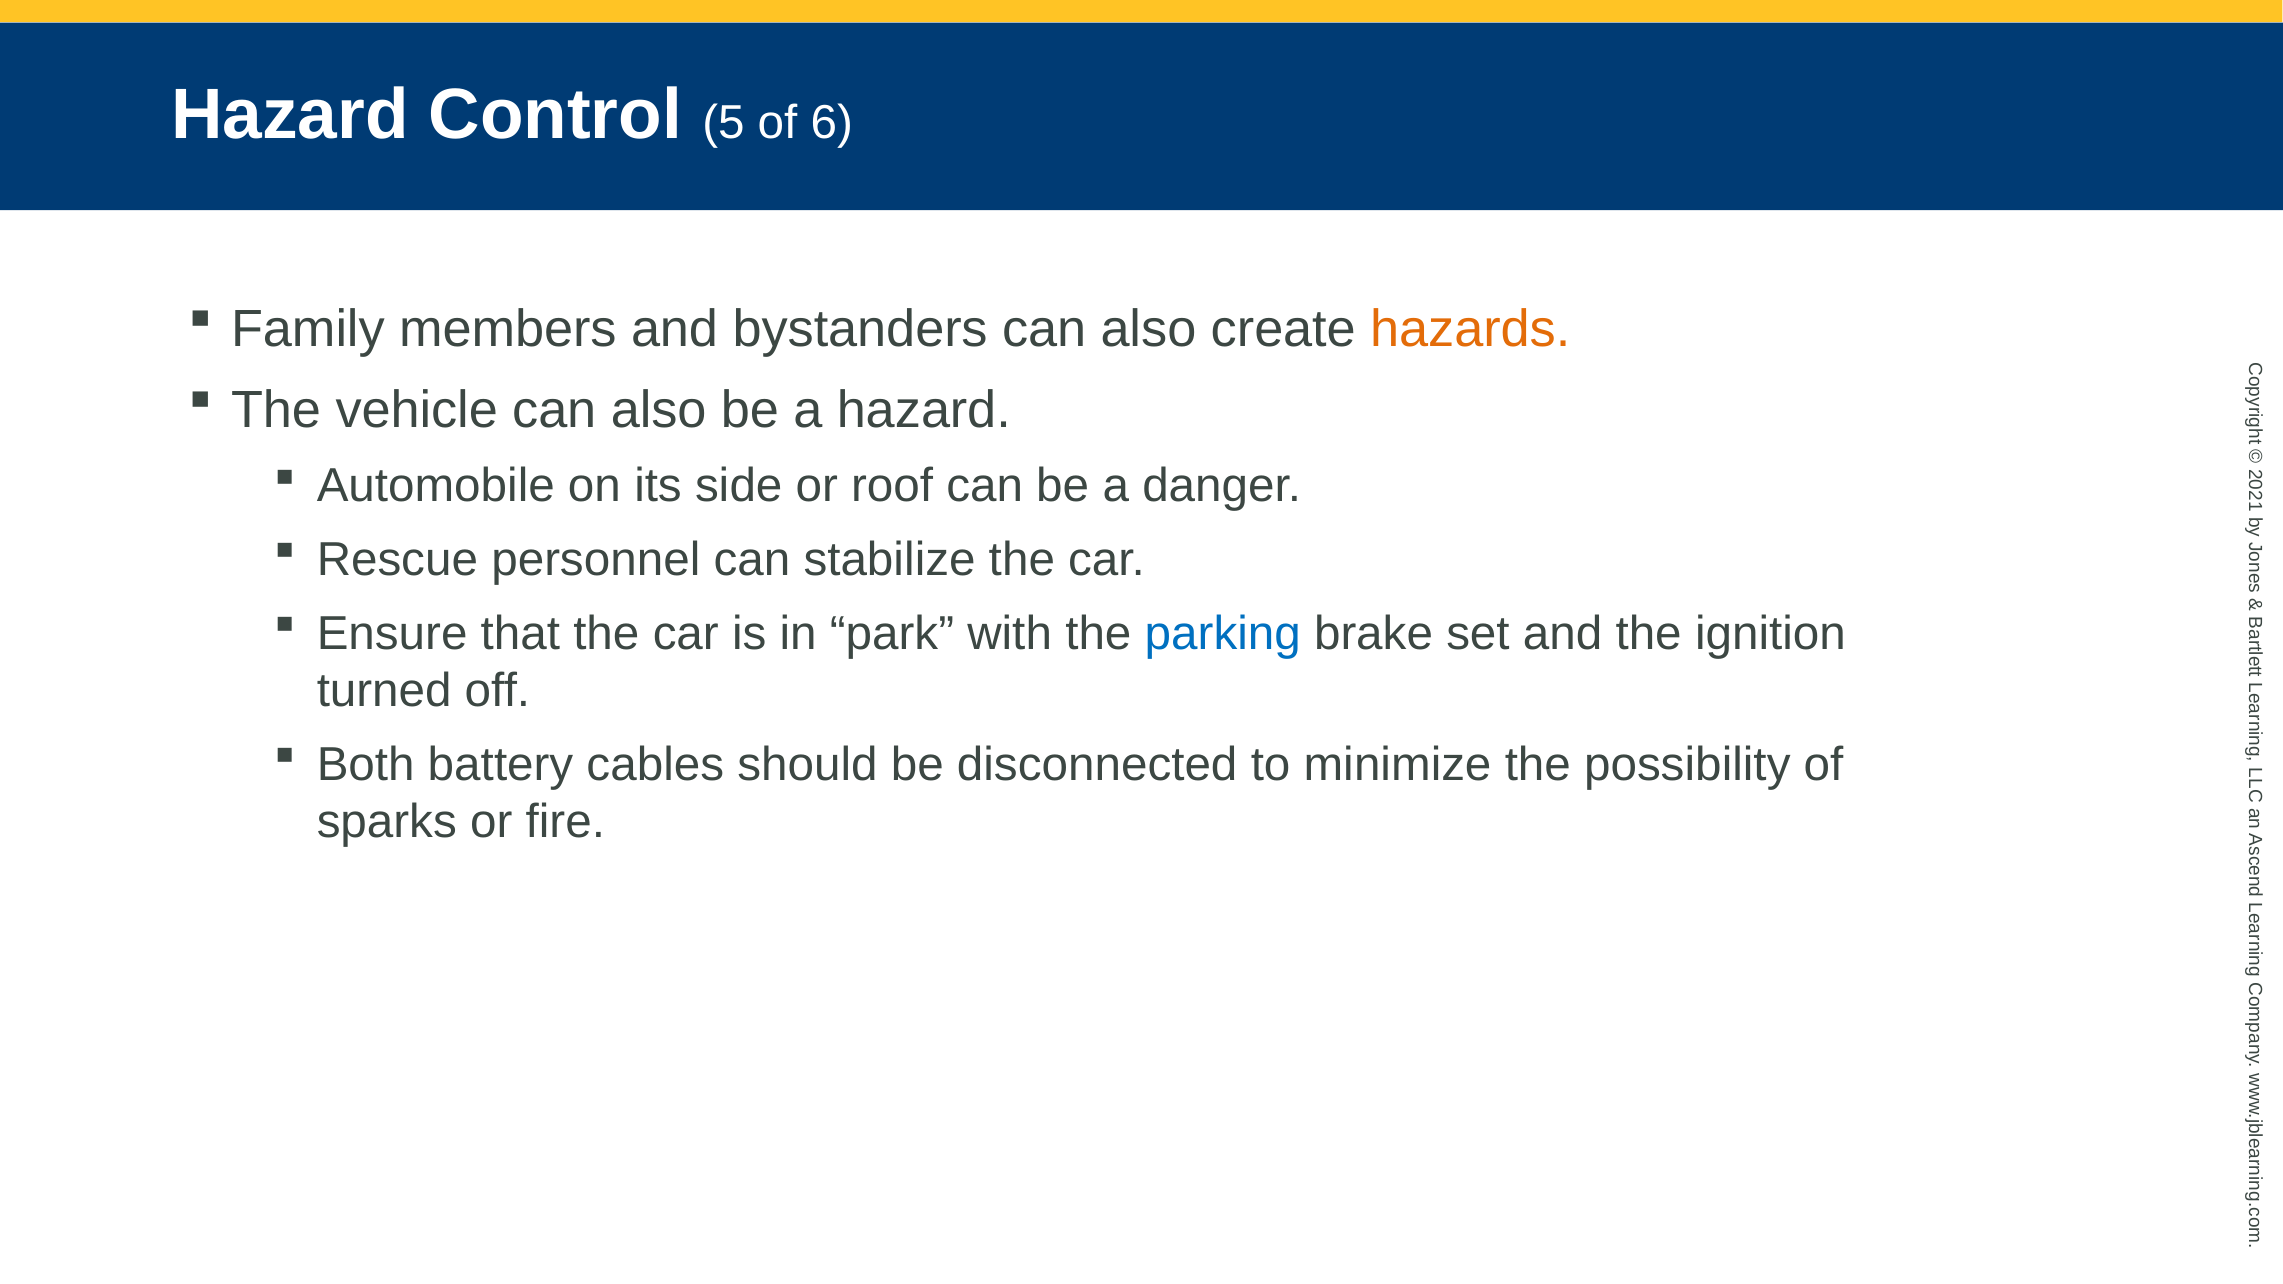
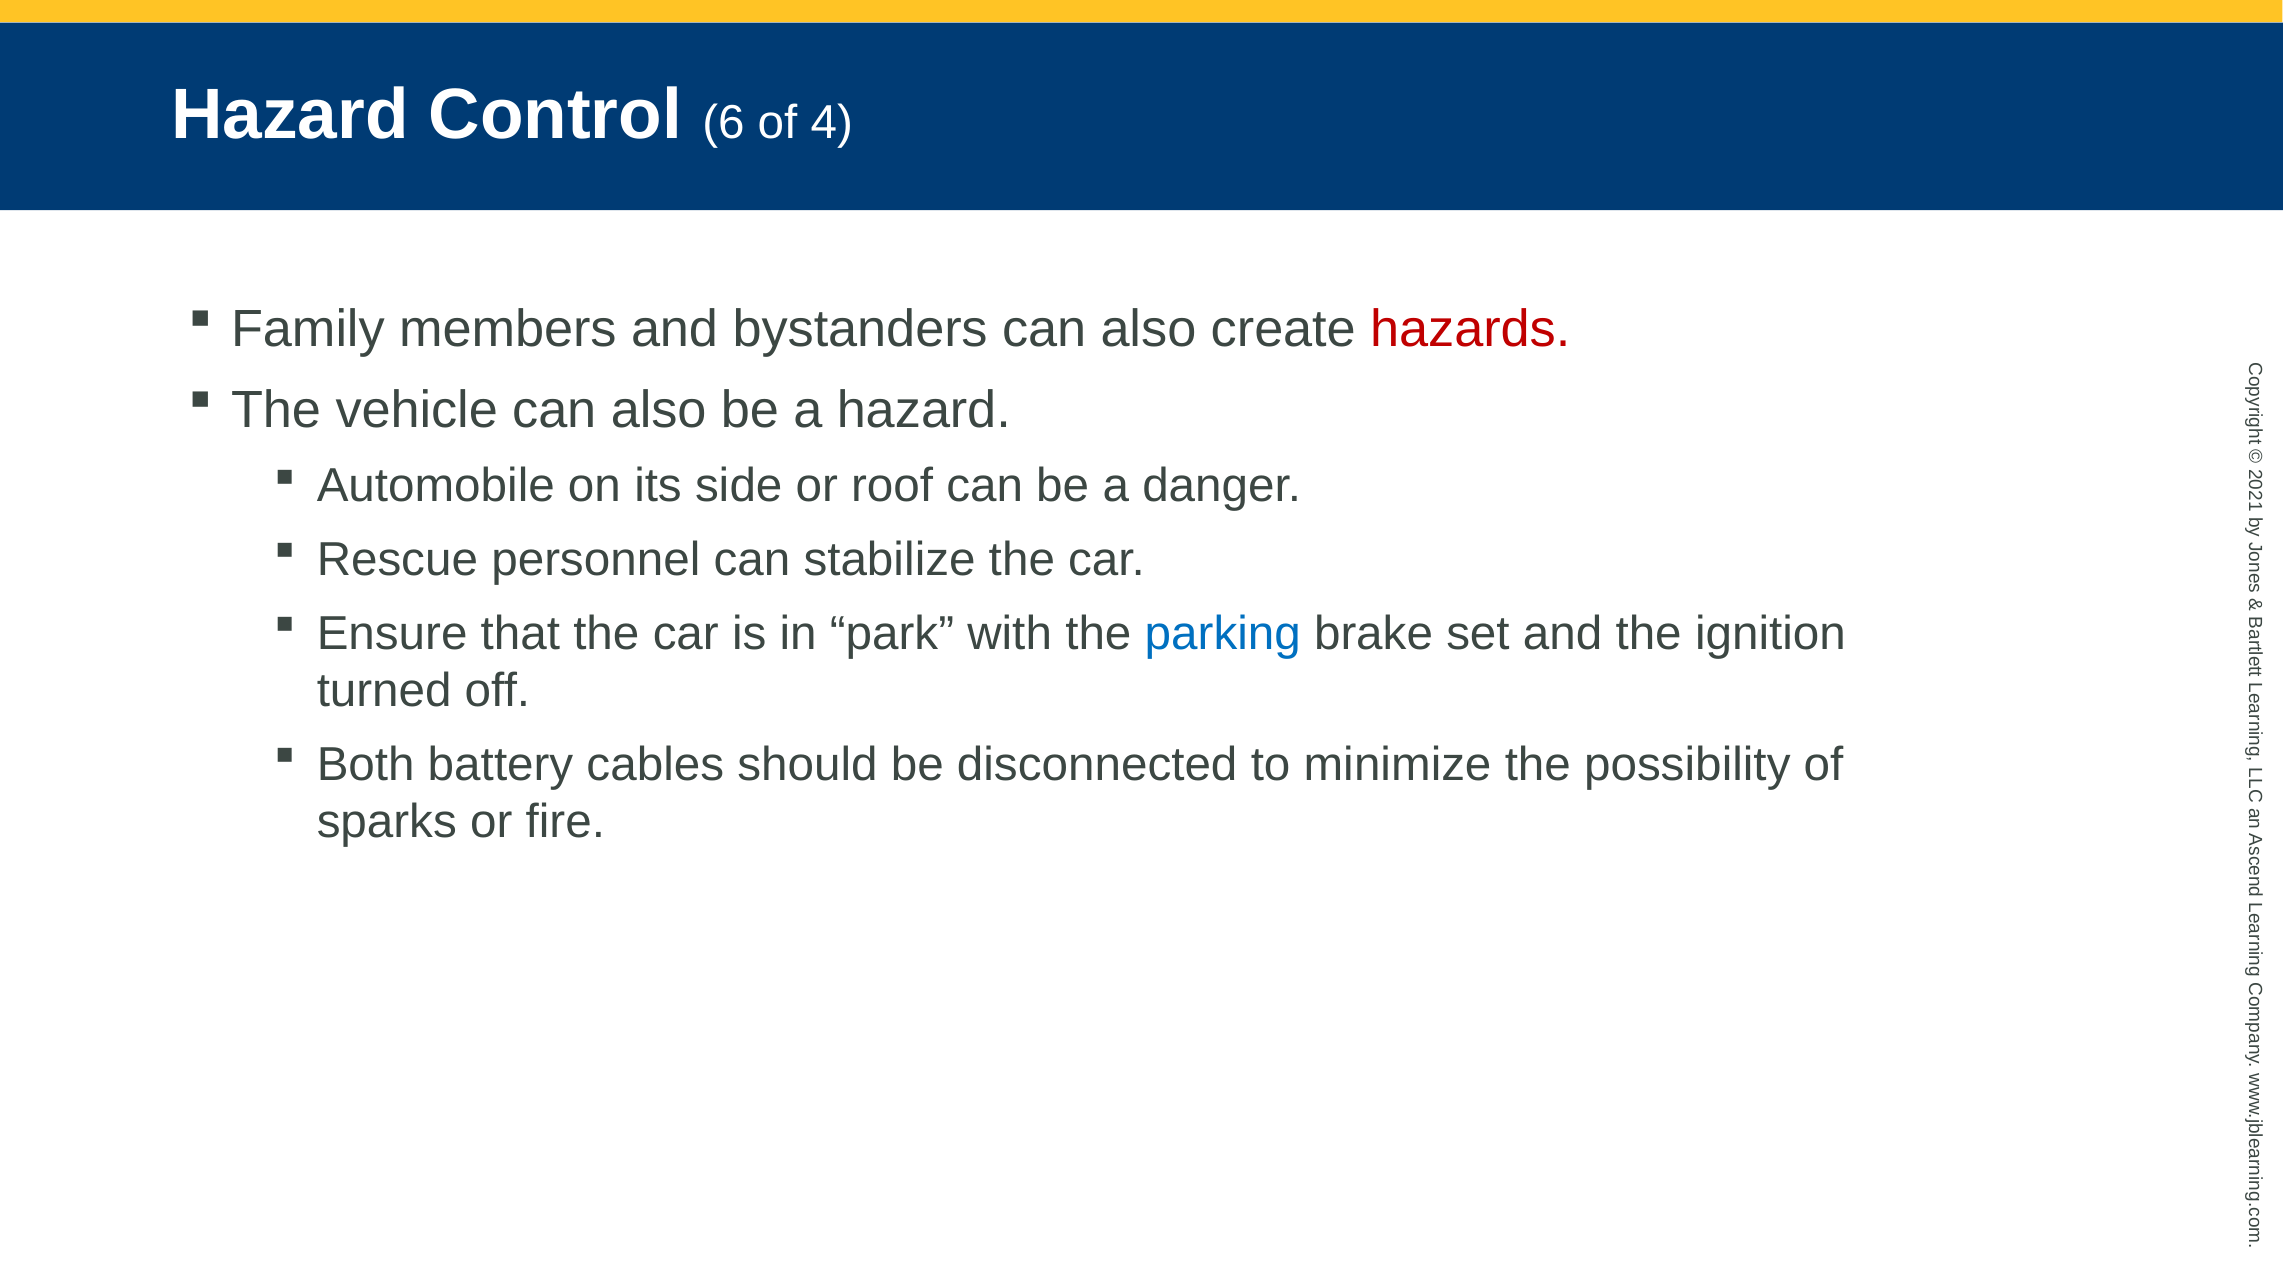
5: 5 -> 6
6: 6 -> 4
hazards colour: orange -> red
